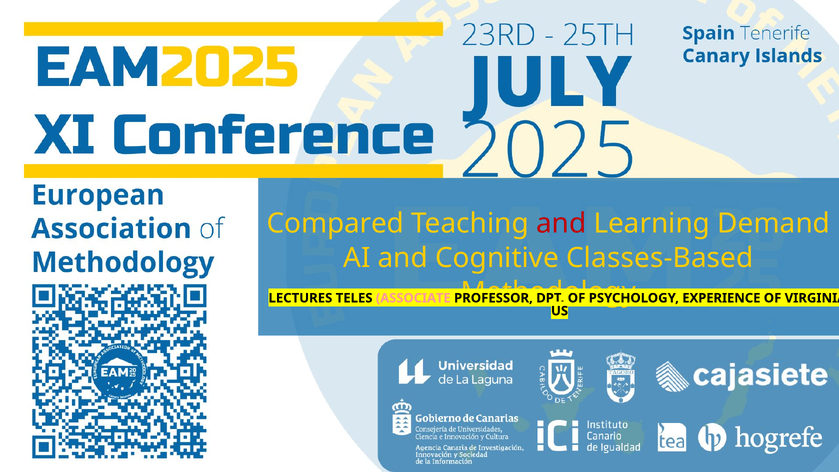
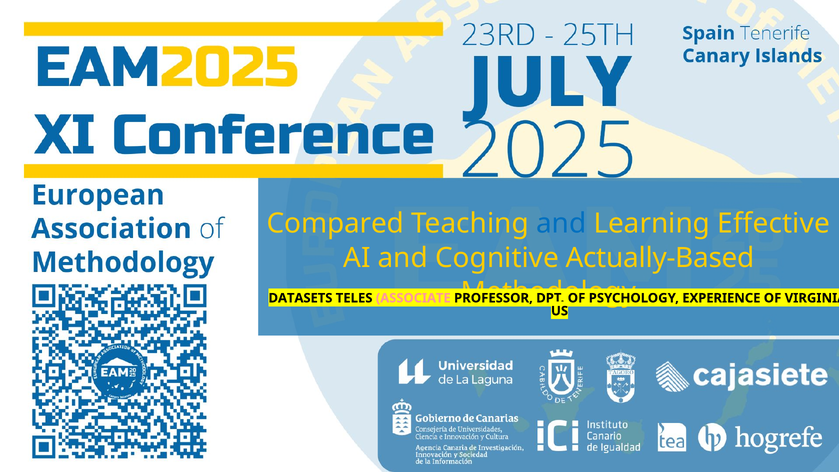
and at (561, 224) colour: red -> blue
Demand: Demand -> Effective
Classes-Based: Classes-Based -> Actually-Based
LECTURES: LECTURES -> DATASETS
